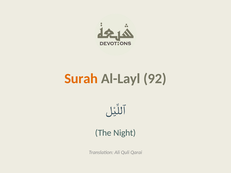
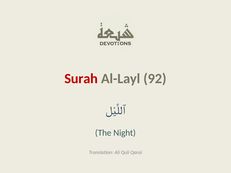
Surah colour: orange -> red
